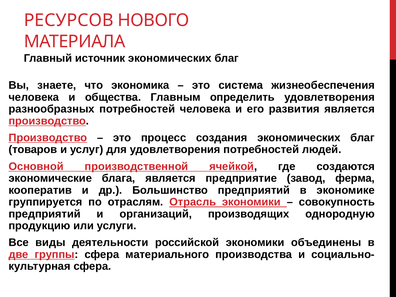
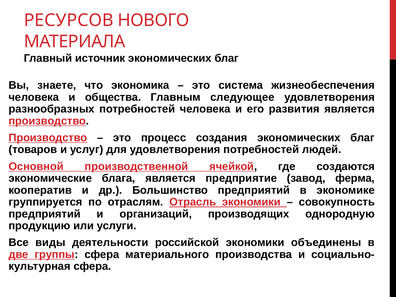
определить: определить -> следующее
